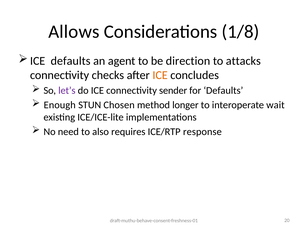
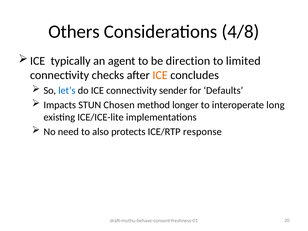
Allows: Allows -> Others
1/8: 1/8 -> 4/8
ICE defaults: defaults -> typically
attacks: attacks -> limited
let’s colour: purple -> blue
Enough: Enough -> Impacts
wait: wait -> long
requires: requires -> protects
